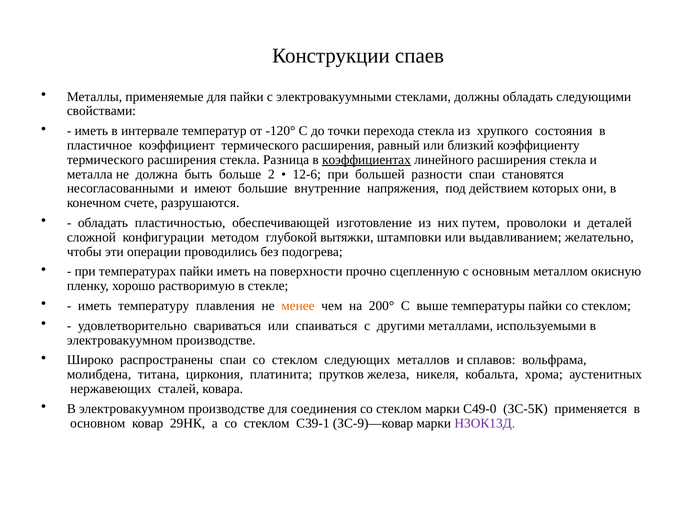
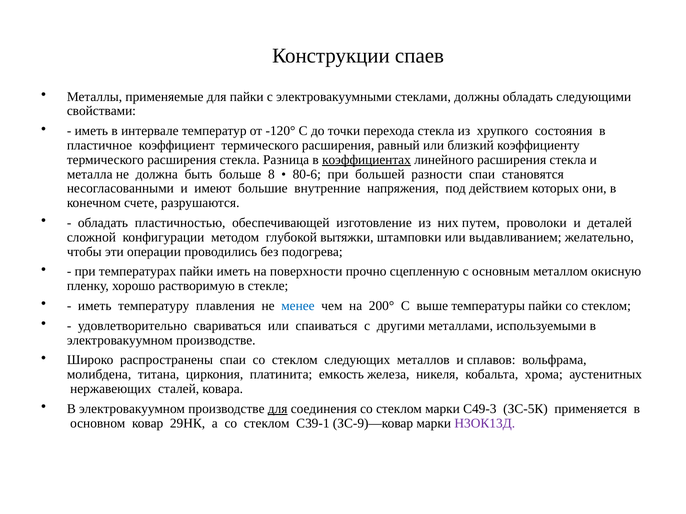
2: 2 -> 8
12-6: 12-6 -> 80-6
менее colour: orange -> blue
прутков: прутков -> емкость
для at (278, 409) underline: none -> present
С49-0: С49-0 -> С49-3
